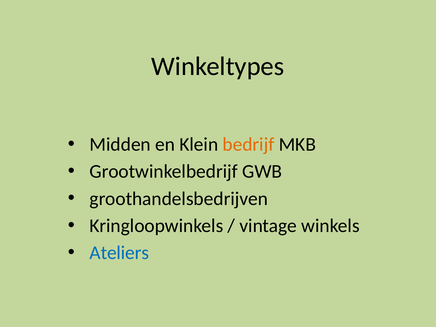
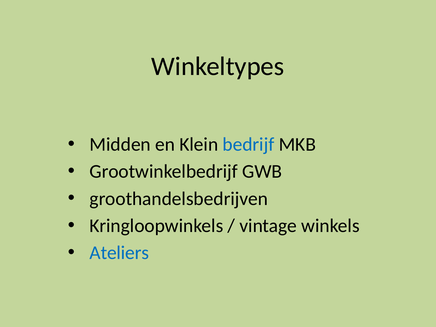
bedrijf colour: orange -> blue
